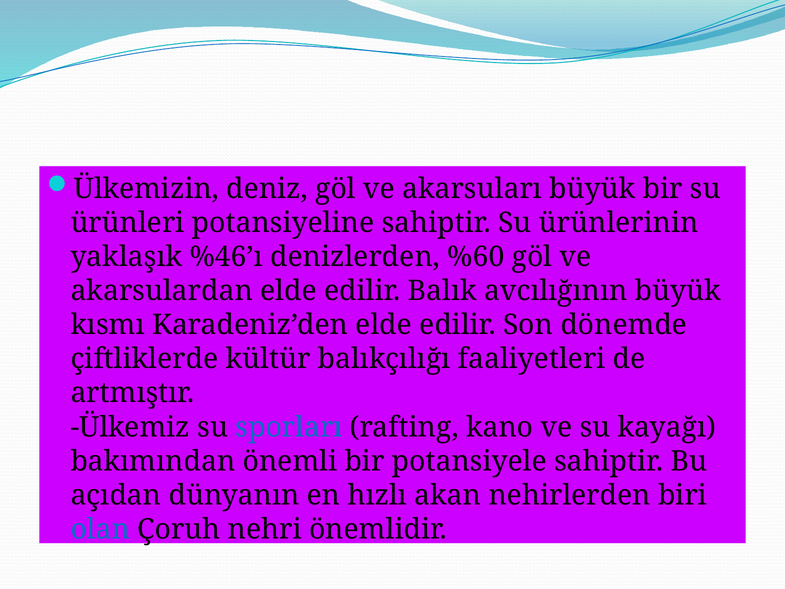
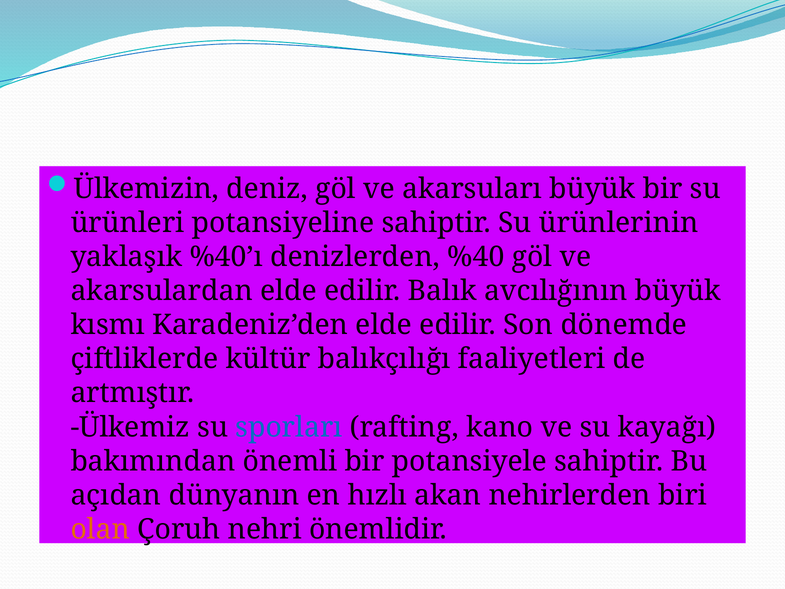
%46’ı: %46’ı -> %40’ı
%60: %60 -> %40
olan colour: blue -> orange
